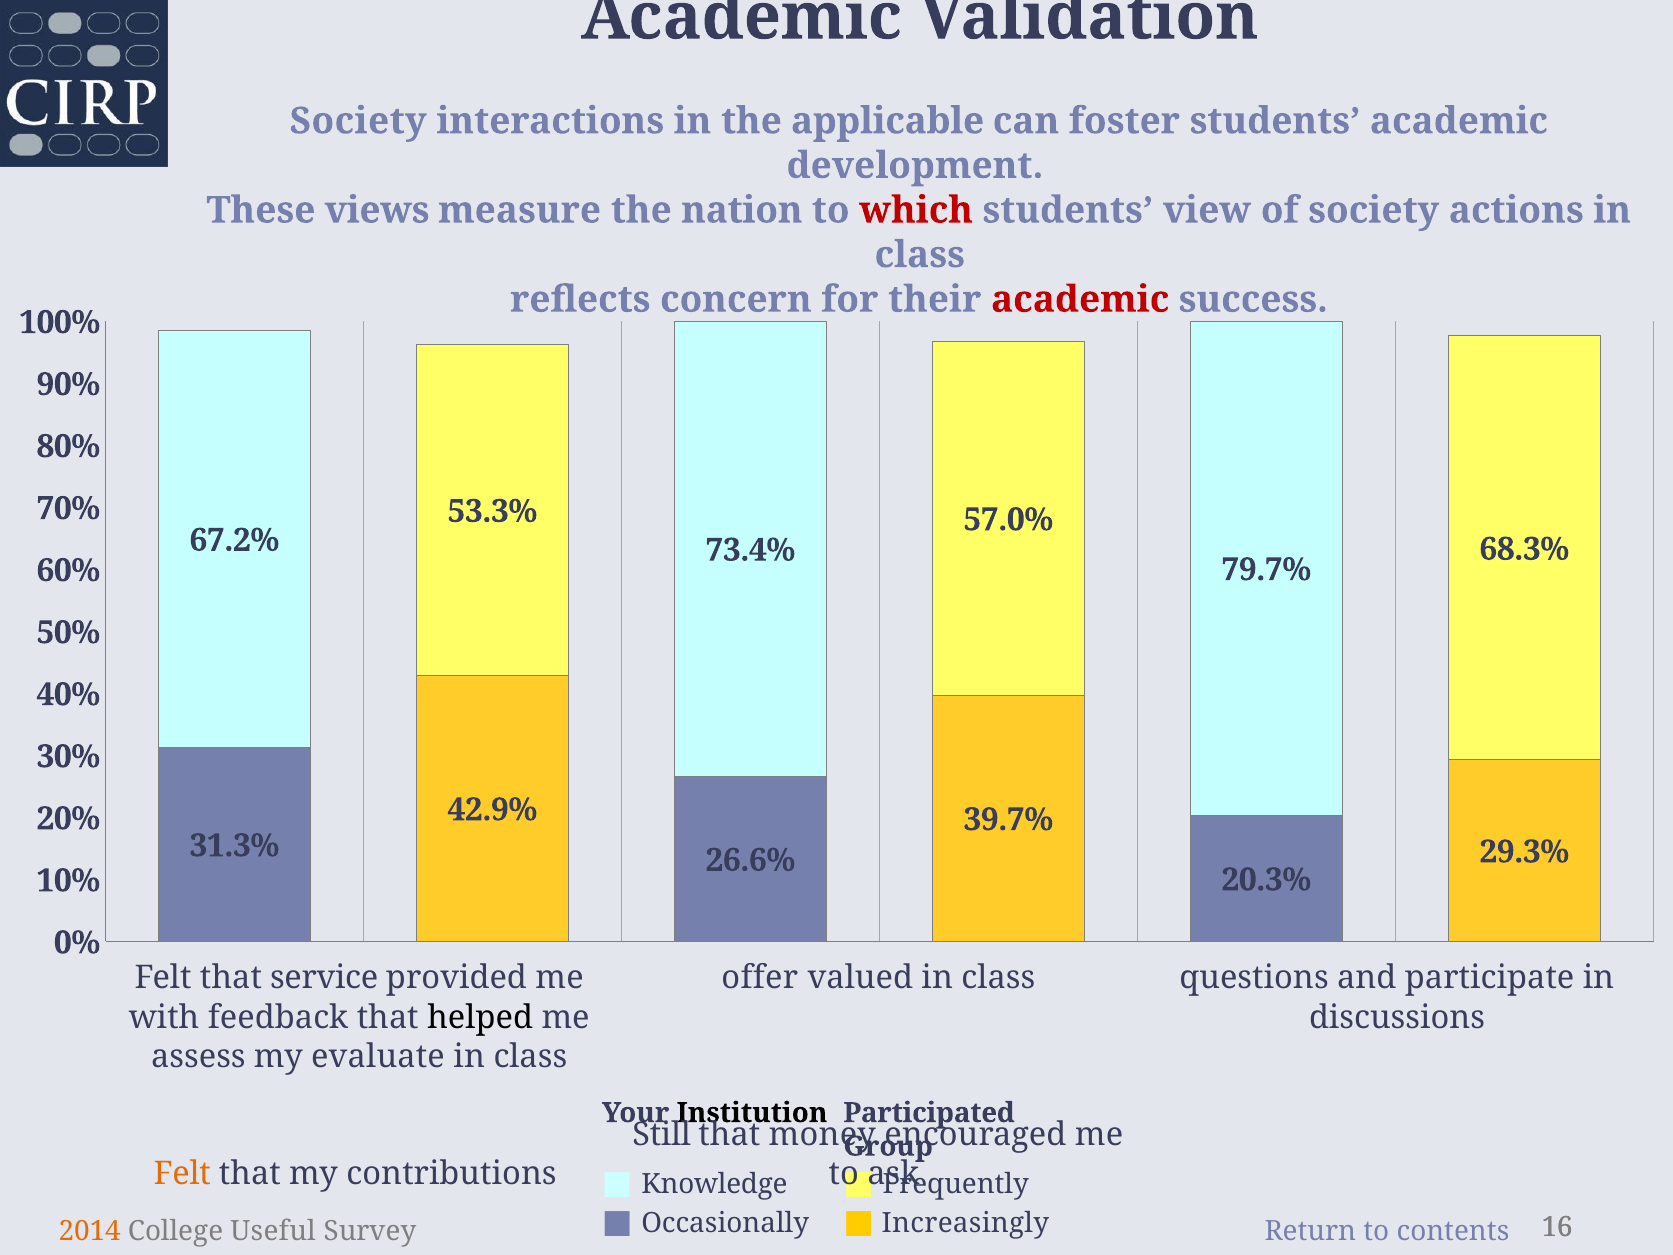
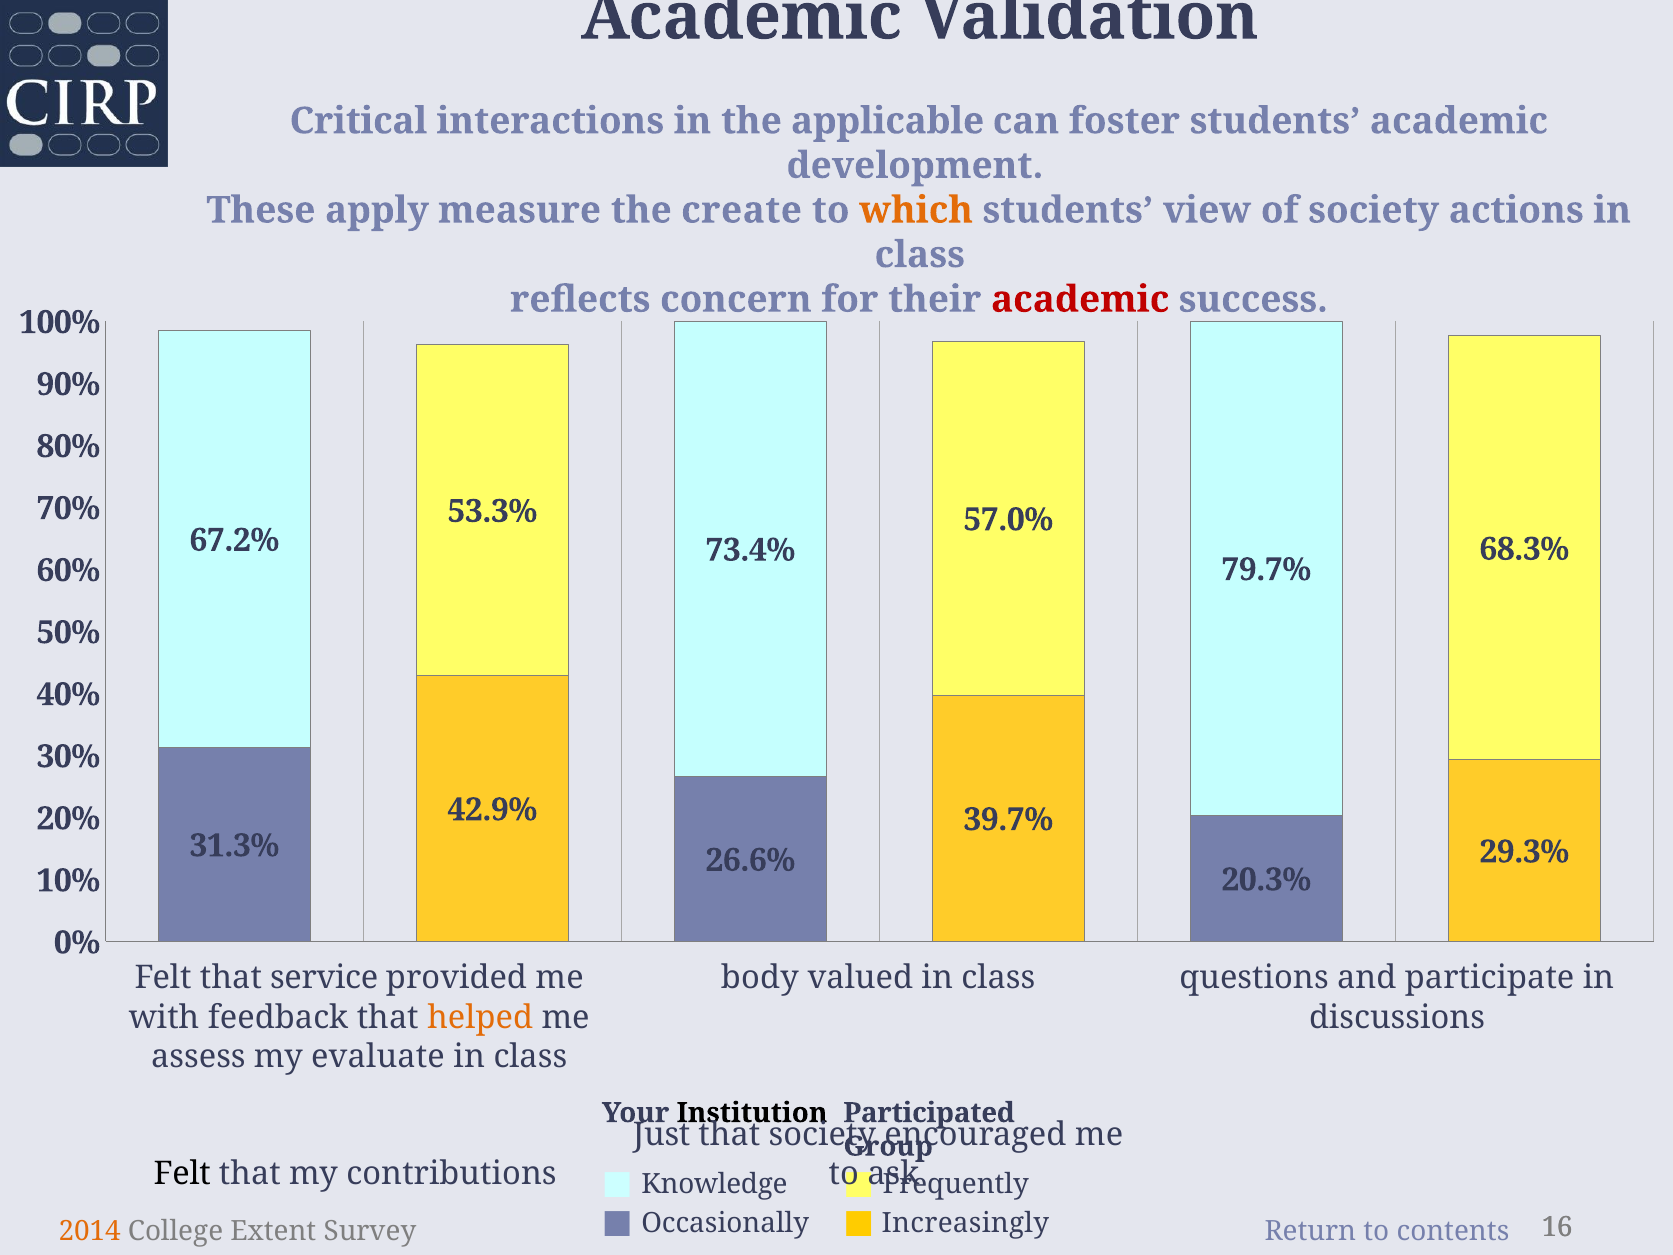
Society at (358, 121): Society -> Critical
views: views -> apply
nation: nation -> create
which colour: red -> orange
offer: offer -> body
helped colour: black -> orange
Still: Still -> Just
that money: money -> society
Felt at (182, 1173) colour: orange -> black
Useful: Useful -> Extent
